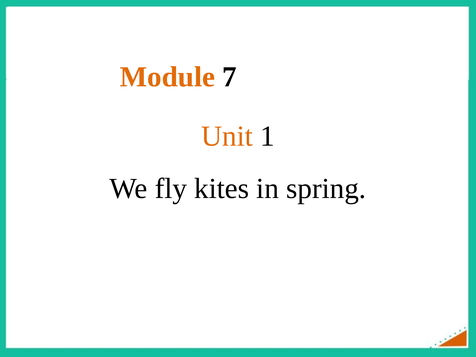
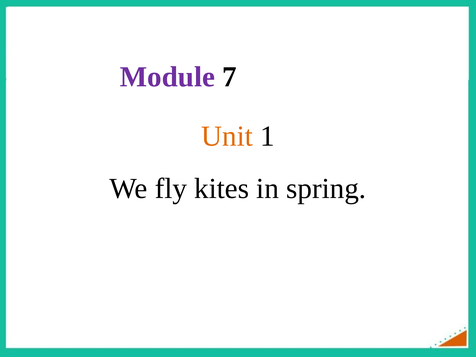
Module colour: orange -> purple
